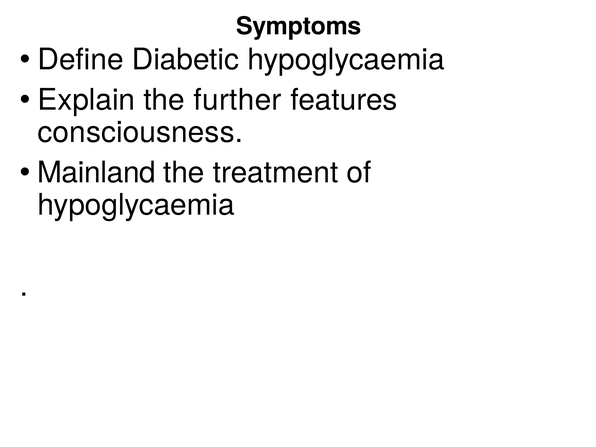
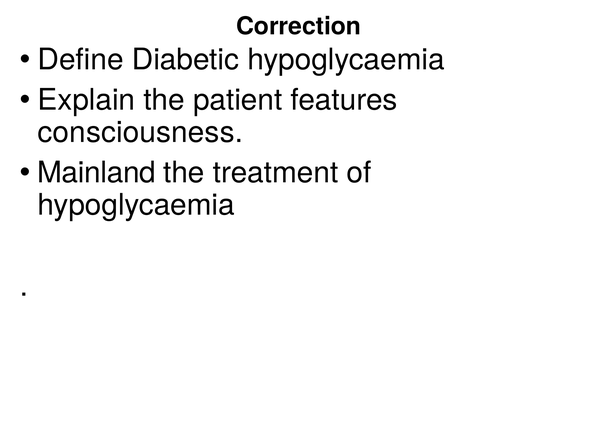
Symptoms: Symptoms -> Correction
further: further -> patient
